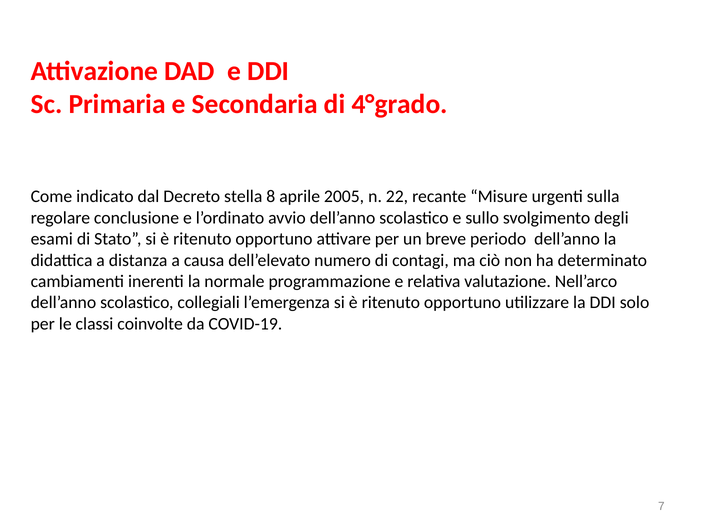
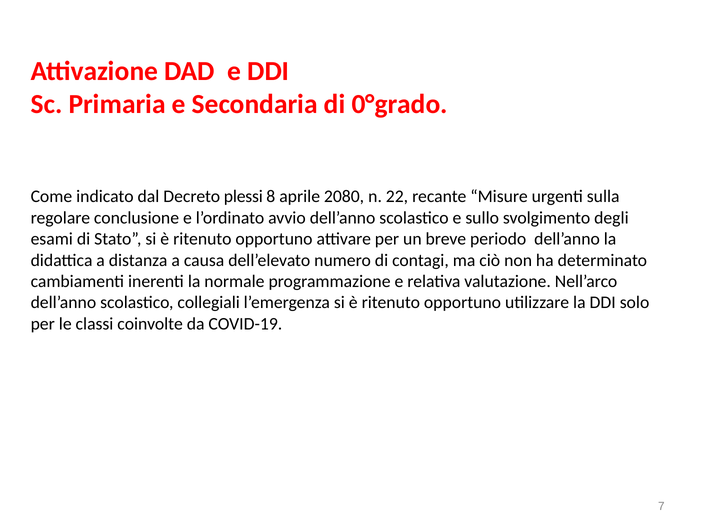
4°grado: 4°grado -> 0°grado
stella: stella -> plessi
2005: 2005 -> 2080
